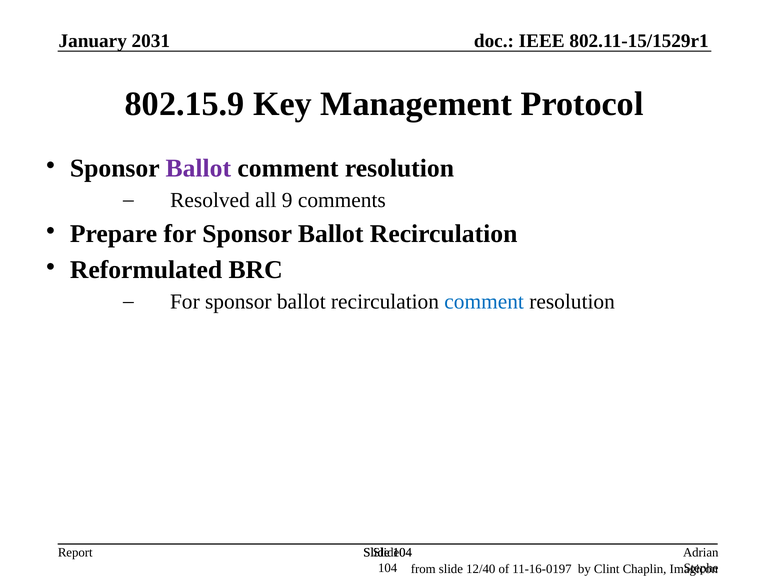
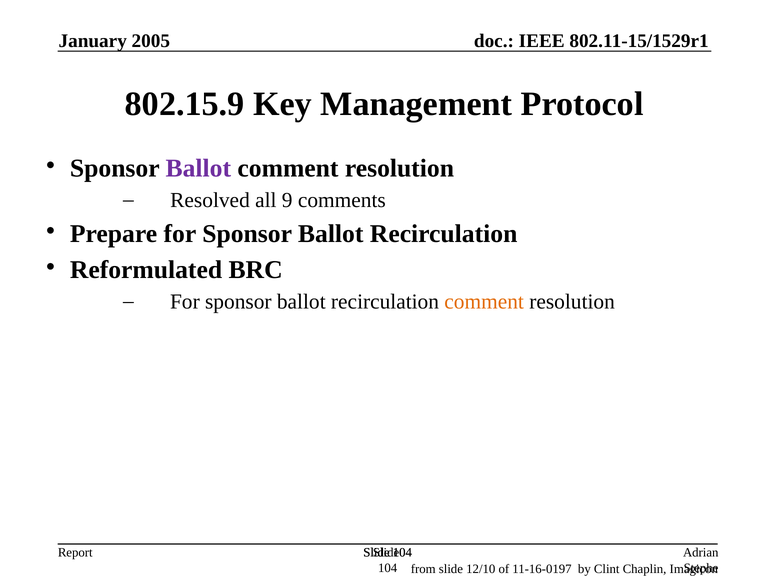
2031: 2031 -> 2005
comment at (484, 302) colour: blue -> orange
12/40: 12/40 -> 12/10
